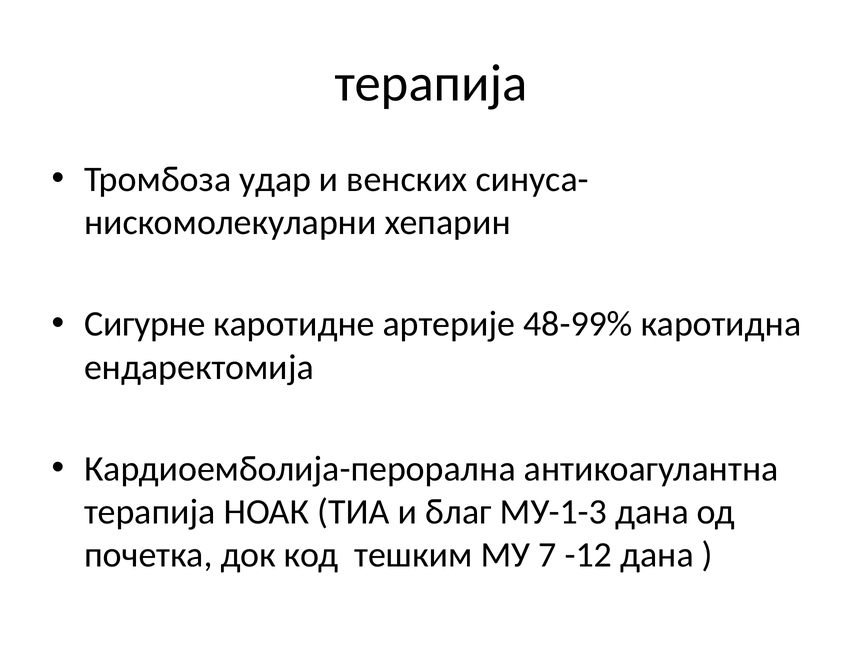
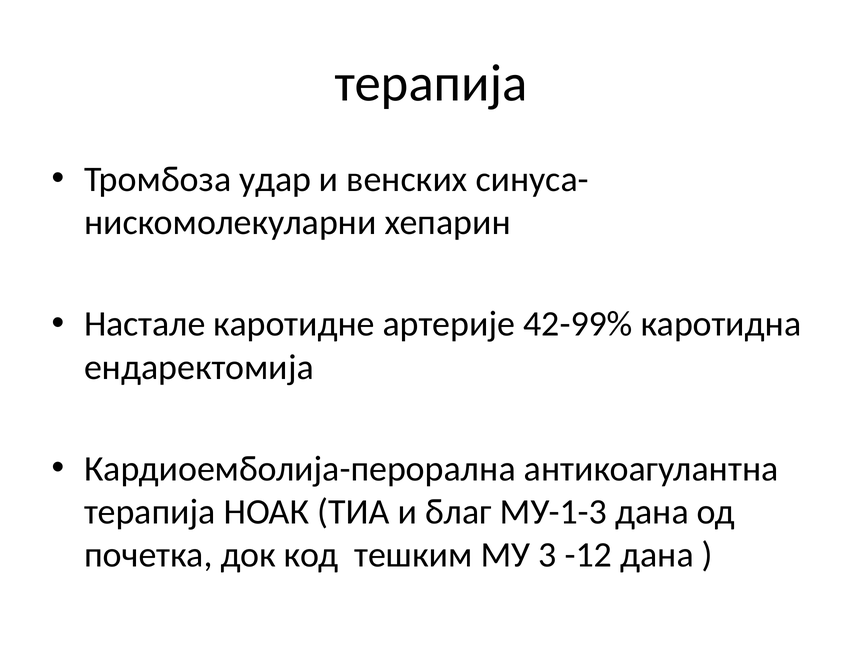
Сигурне: Сигурне -> Настале
48-99%: 48-99% -> 42-99%
7: 7 -> 3
